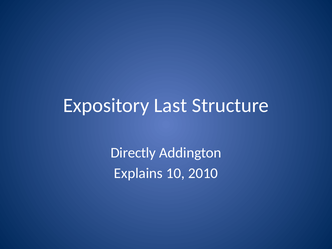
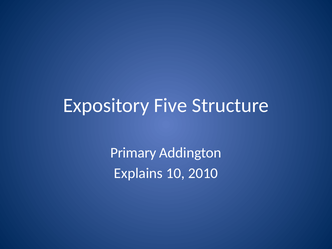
Last: Last -> Five
Directly: Directly -> Primary
